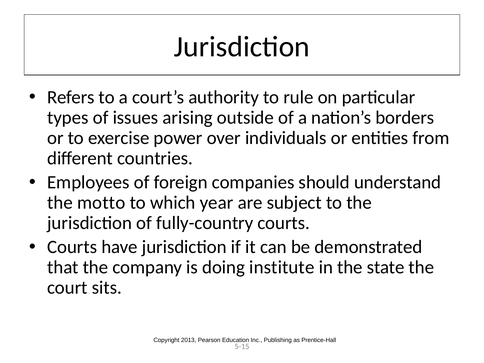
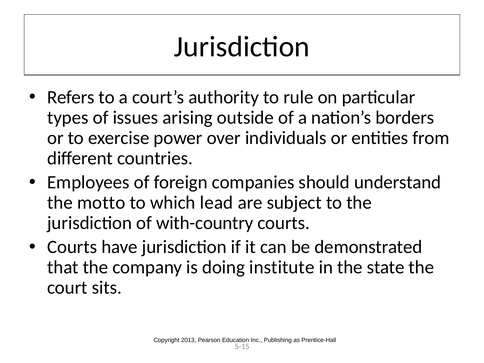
year: year -> lead
fully-country: fully-country -> with-country
